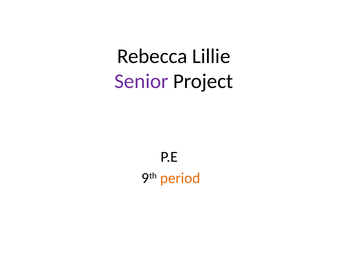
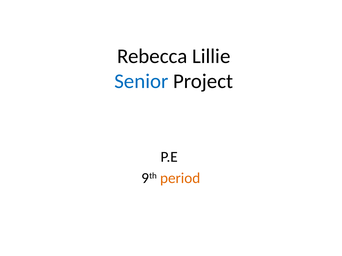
Senior colour: purple -> blue
